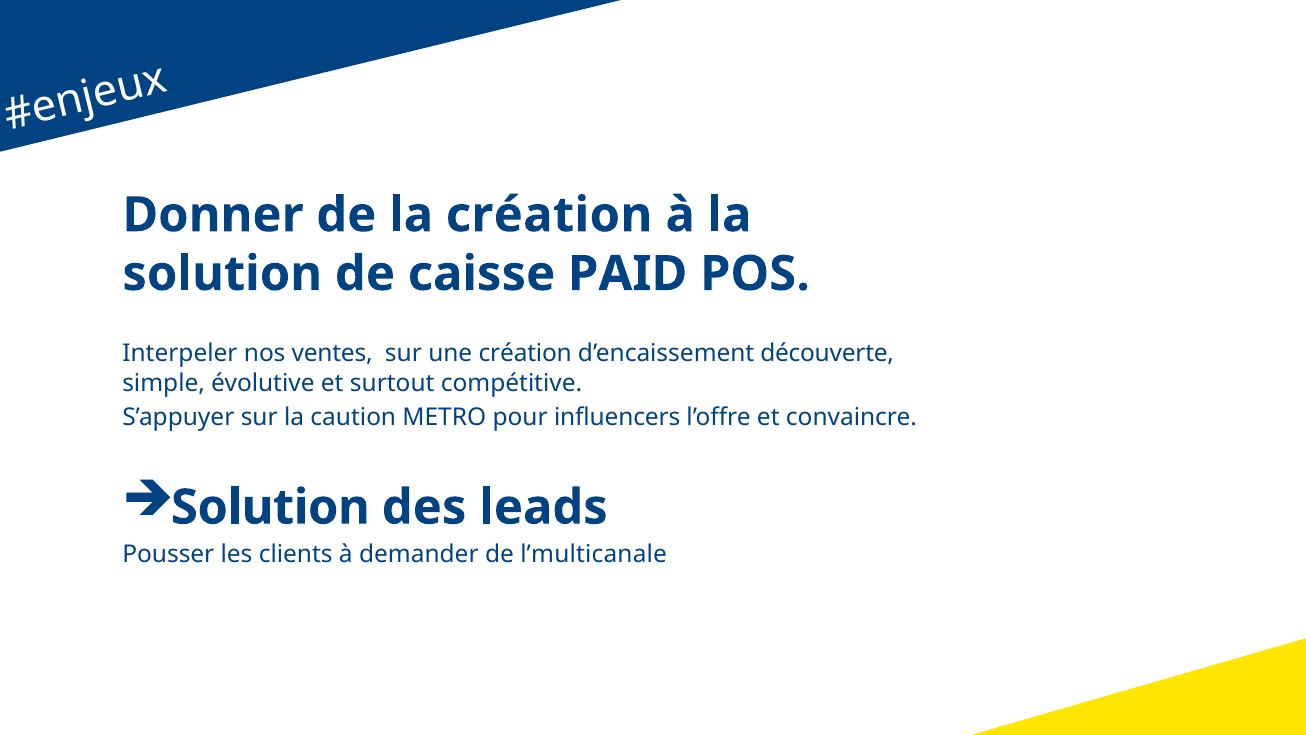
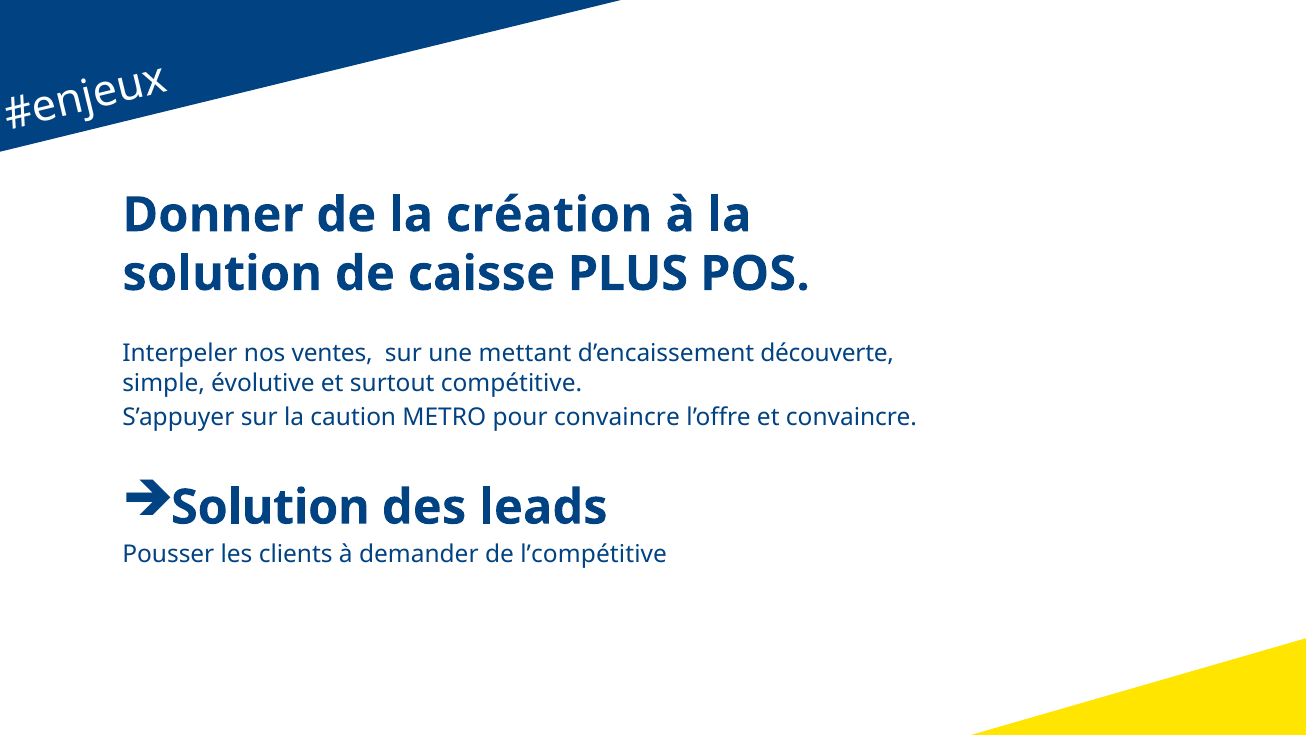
PAID: PAID -> PLUS
une création: création -> mettant
pour influencers: influencers -> convaincre
l’multicanale: l’multicanale -> l’compétitive
